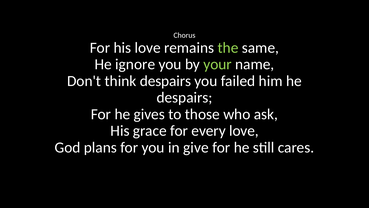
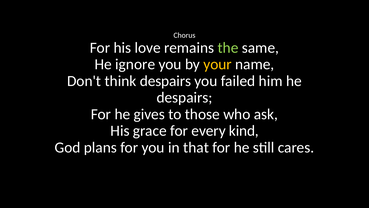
your colour: light green -> yellow
every love: love -> kind
give: give -> that
